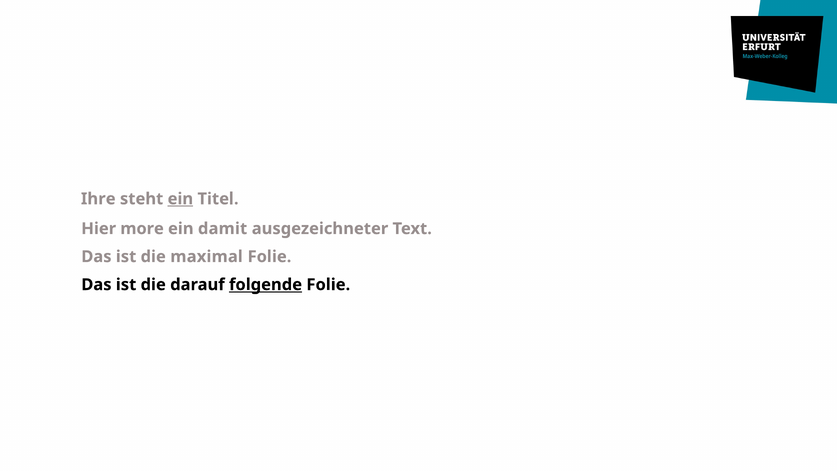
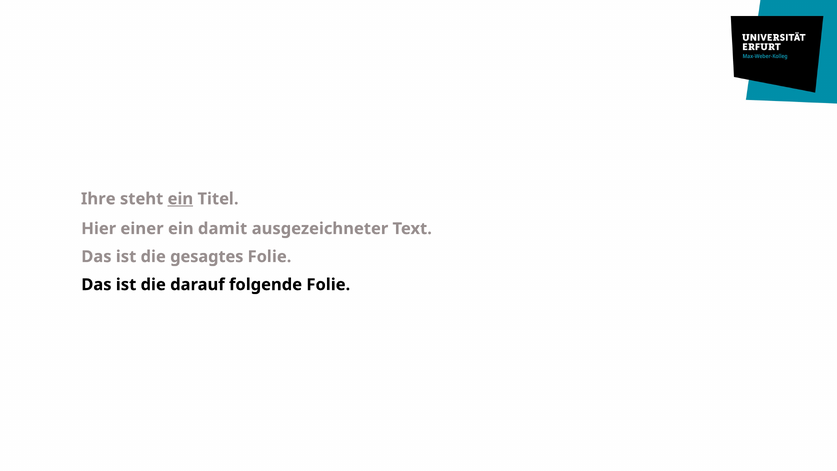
more: more -> einer
maximal: maximal -> gesagtes
folgende underline: present -> none
